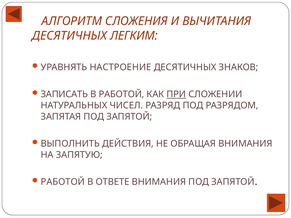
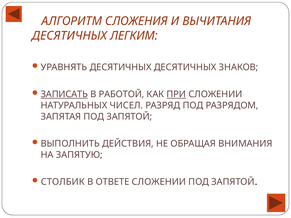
УРАВНЯТЬ НАСТРОЕНИЕ: НАСТРОЕНИЕ -> ДЕСЯТИЧНЫХ
ЗАПИСАТЬ underline: none -> present
РАБОТОЙ at (63, 182): РАБОТОЙ -> СТОЛБИК
ОТВЕТЕ ВНИМАНИЯ: ВНИМАНИЯ -> СЛОЖЕНИИ
